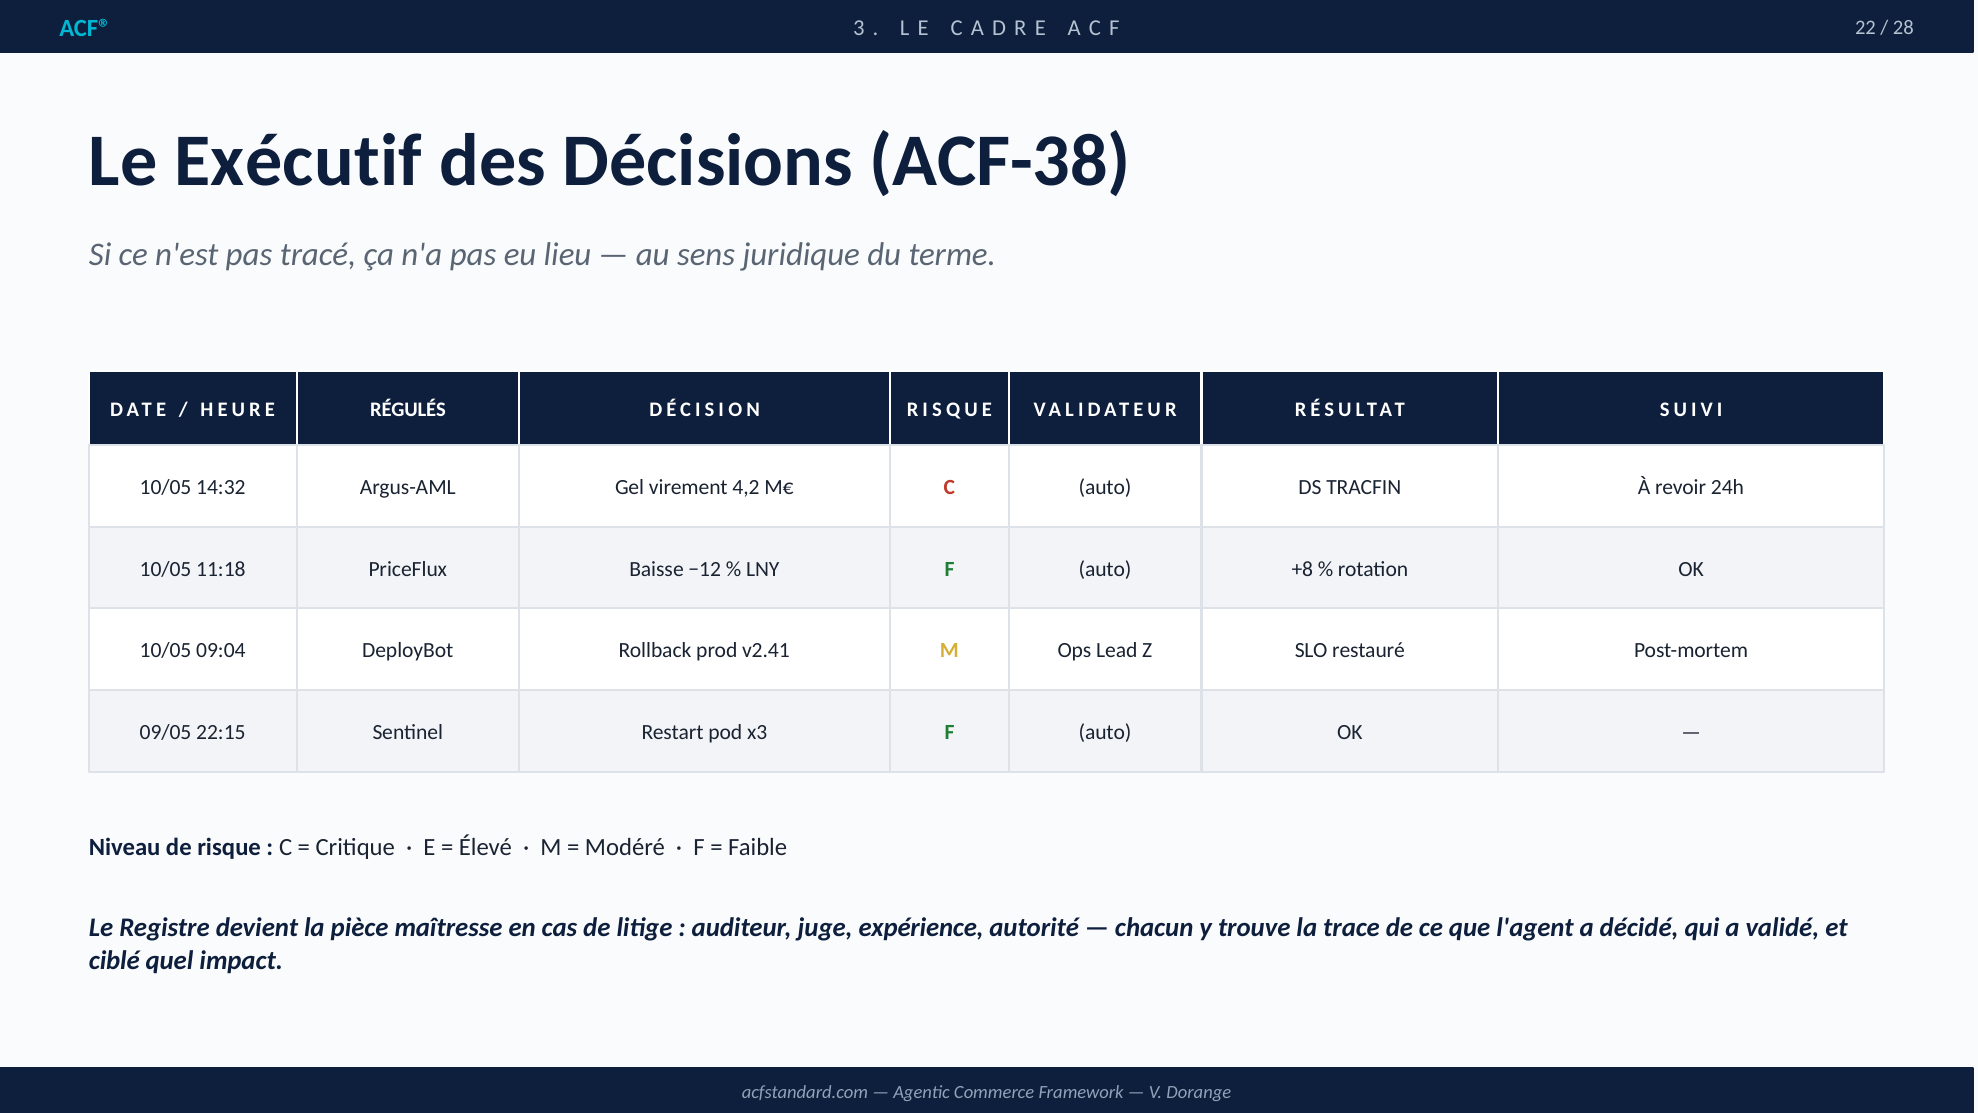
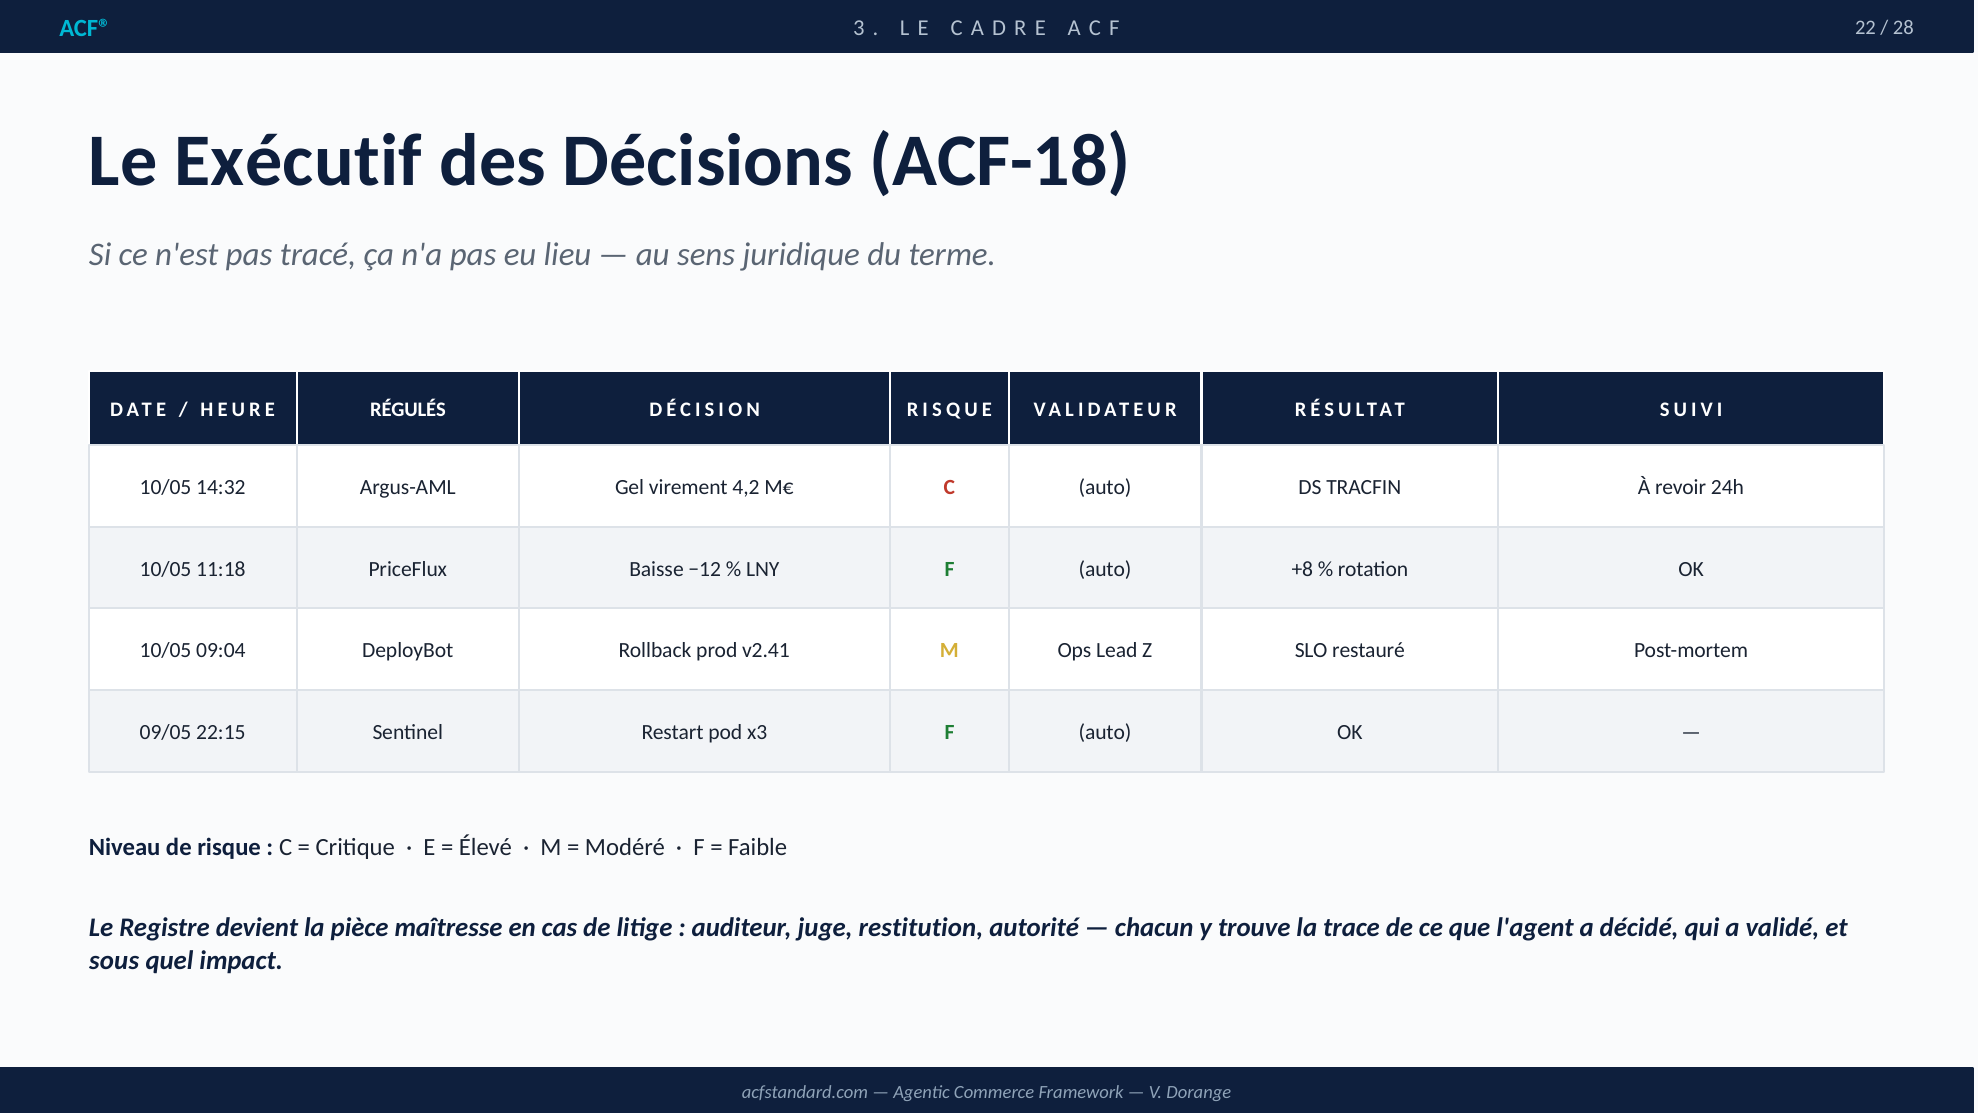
ACF-38: ACF-38 -> ACF-18
expérience: expérience -> restitution
ciblé: ciblé -> sous
